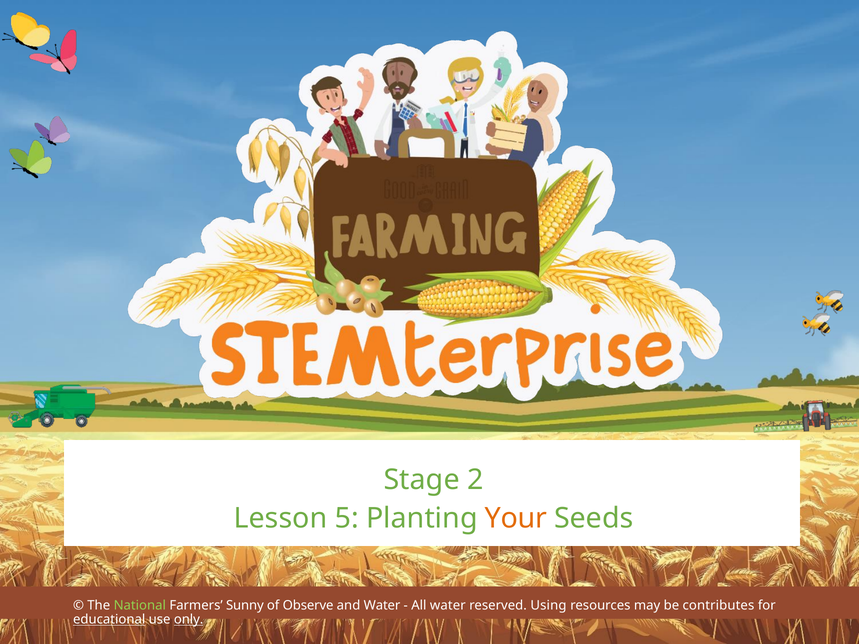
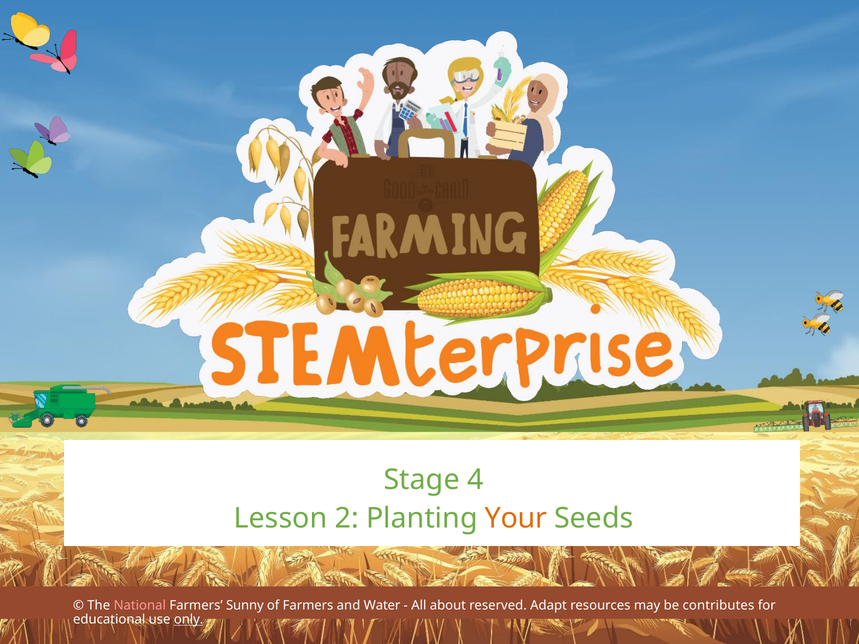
2: 2 -> 4
5: 5 -> 2
National colour: light green -> pink
of Observe: Observe -> Farmers
All water: water -> about
Using: Using -> Adapt
educational underline: present -> none
